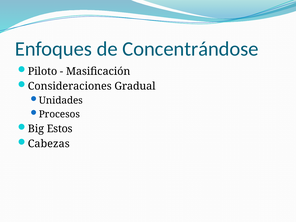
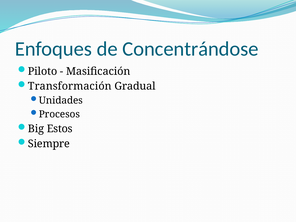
Consideraciones: Consideraciones -> Transformación
Cabezas: Cabezas -> Siempre
